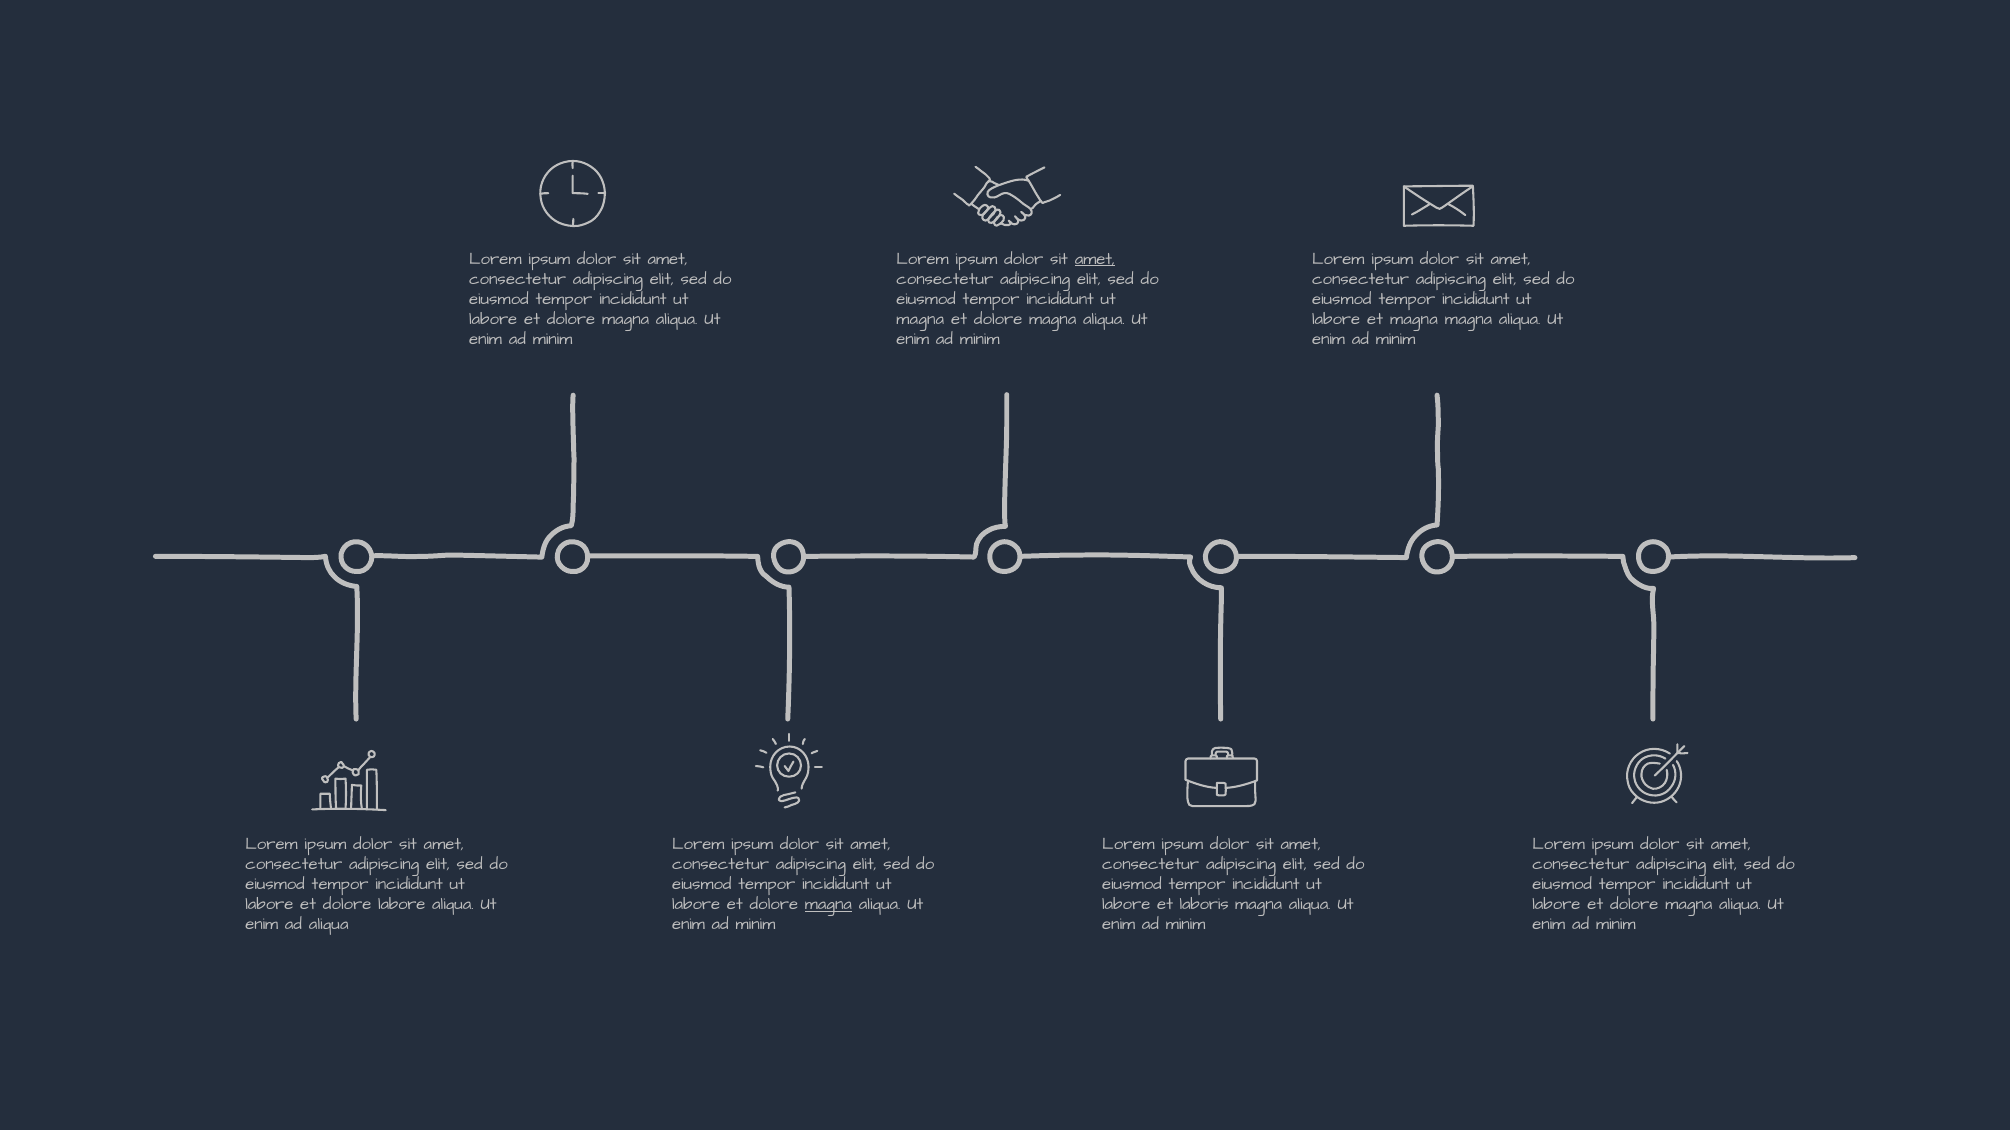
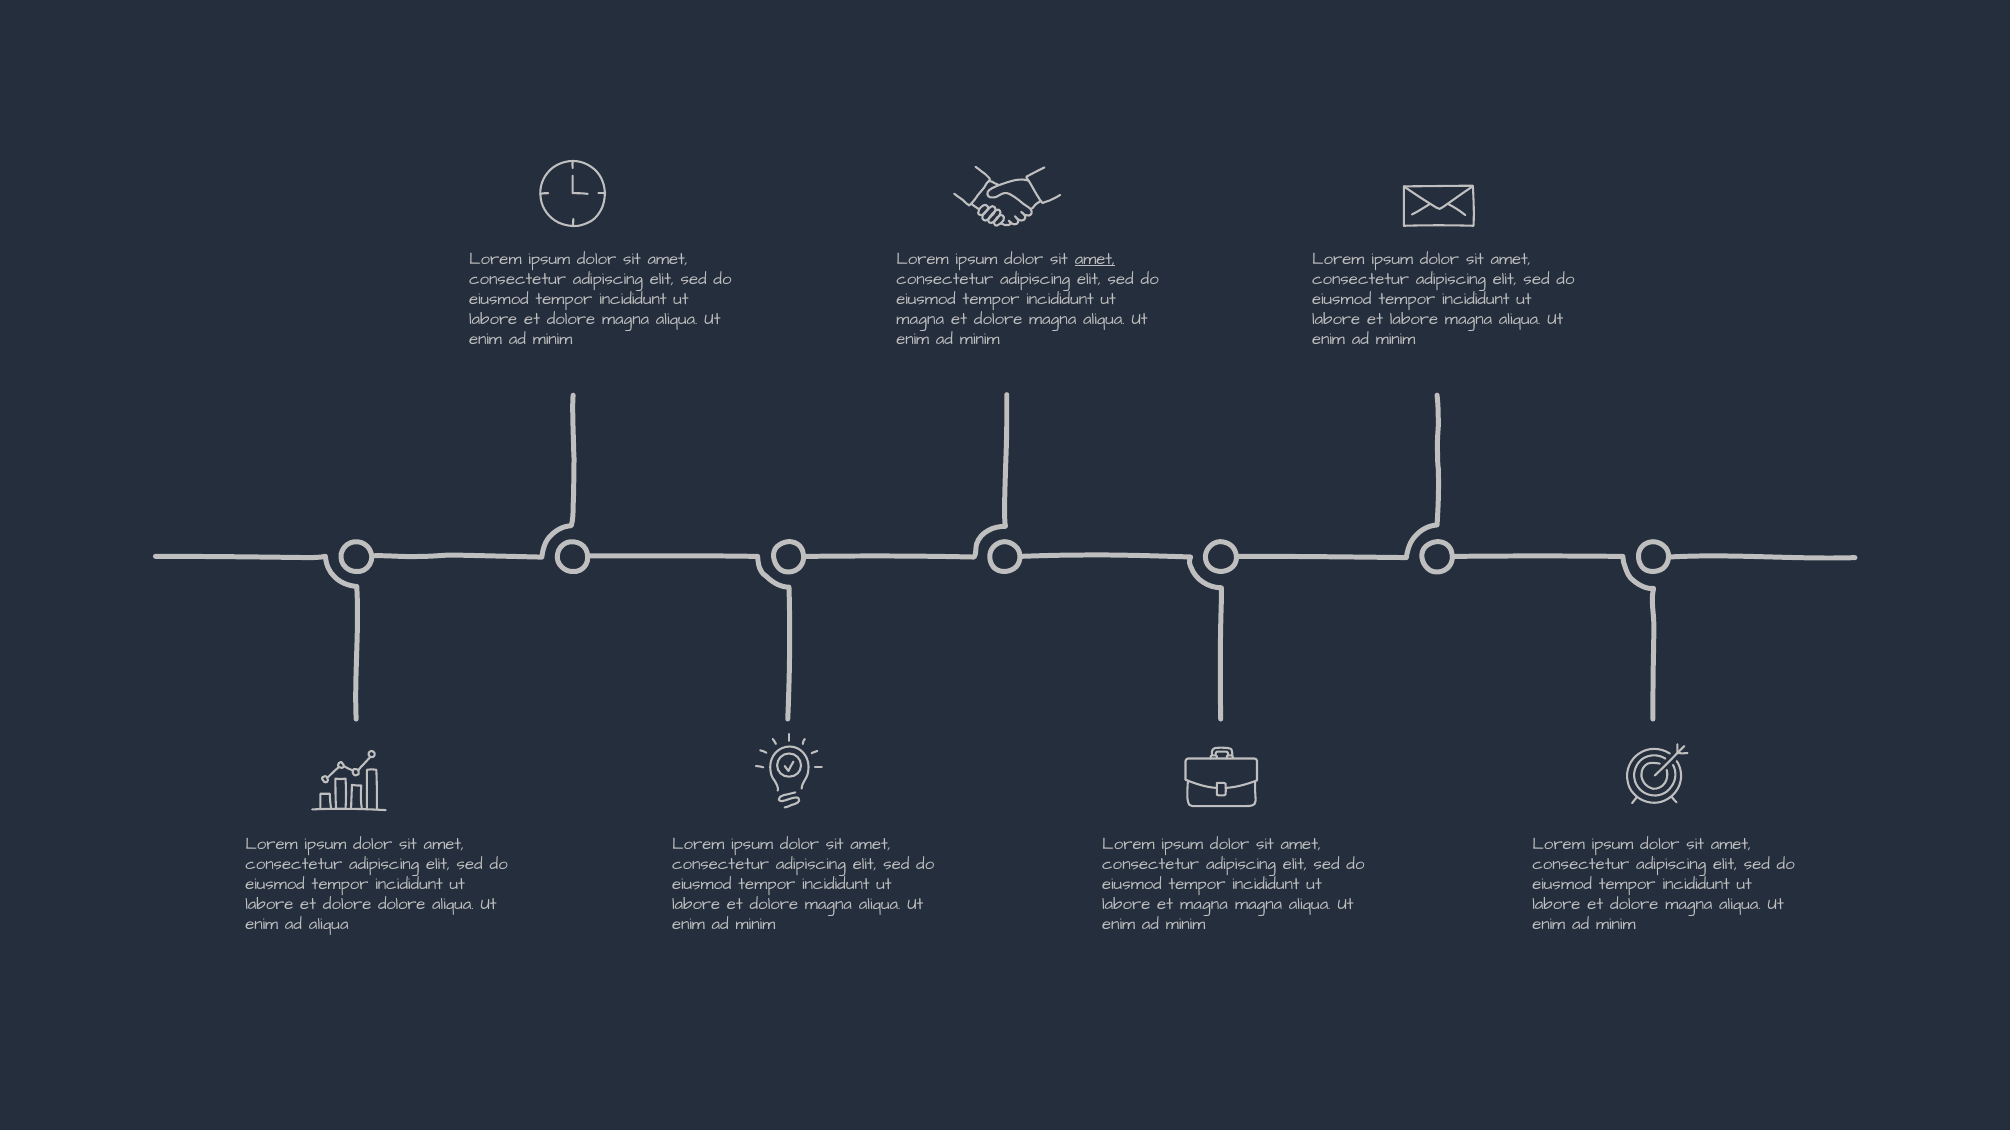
et magna: magna -> labore
dolore labore: labore -> dolore
magna at (828, 905) underline: present -> none
et laboris: laboris -> magna
